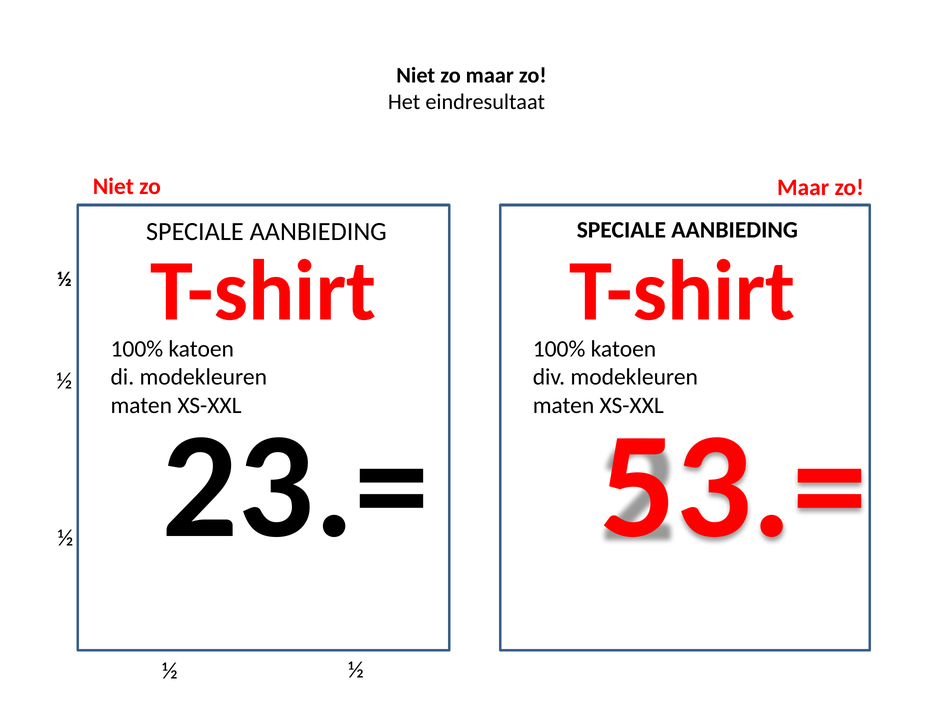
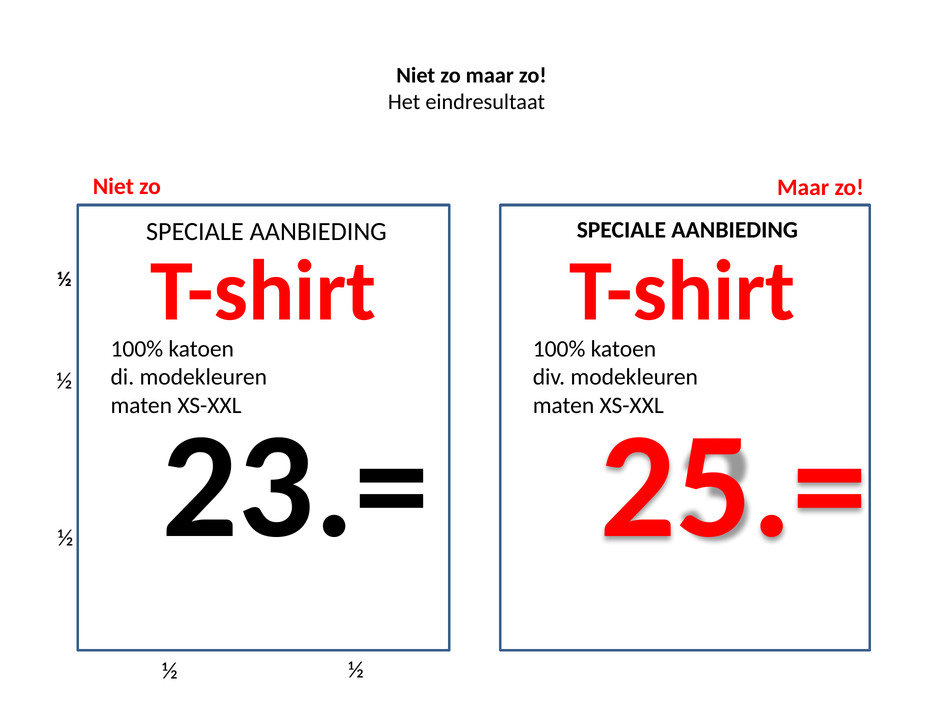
53.=: 53.= -> 25.=
